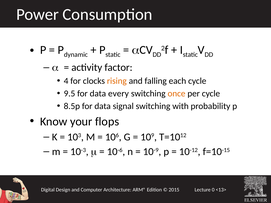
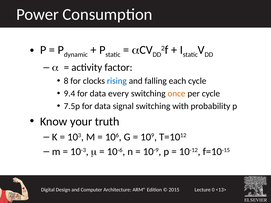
4: 4 -> 8
rising colour: orange -> blue
9.5: 9.5 -> 9.4
8.5p: 8.5p -> 7.5p
flops: flops -> truth
